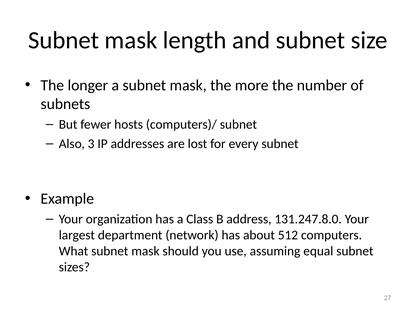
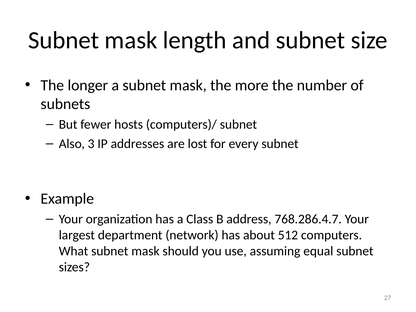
131.247.8.0: 131.247.8.0 -> 768.286.4.7
